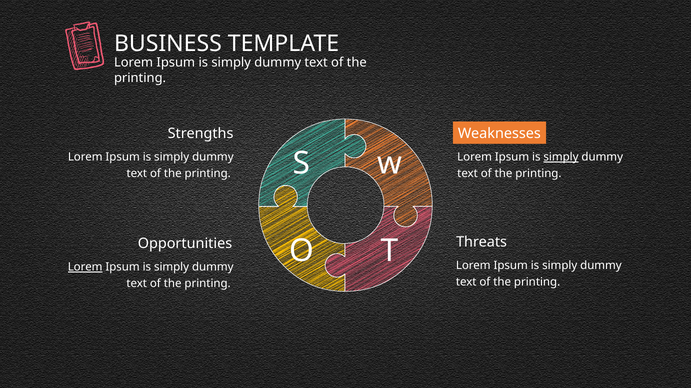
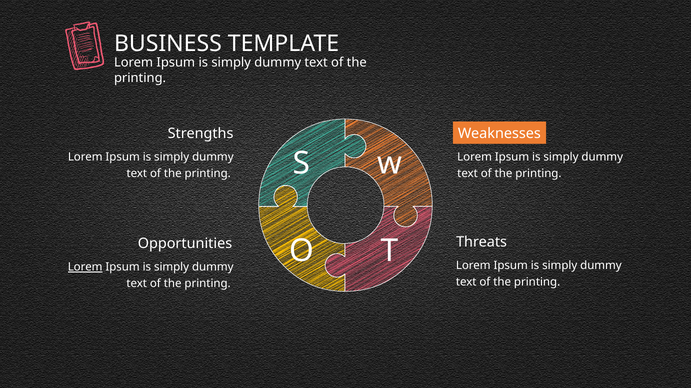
simply at (561, 157) underline: present -> none
